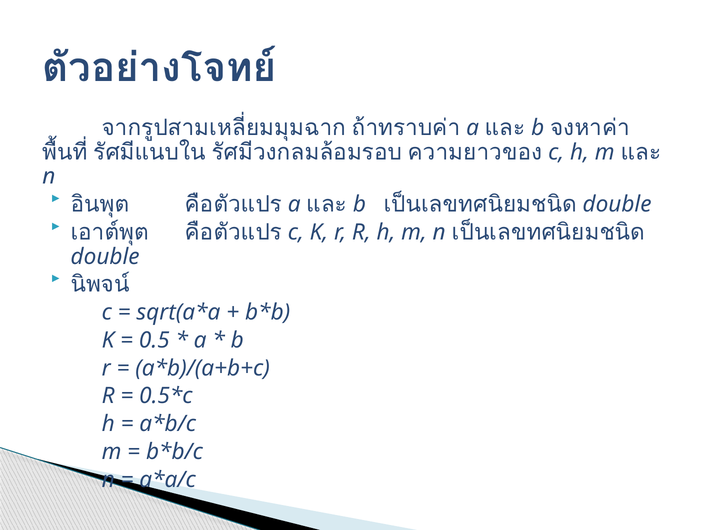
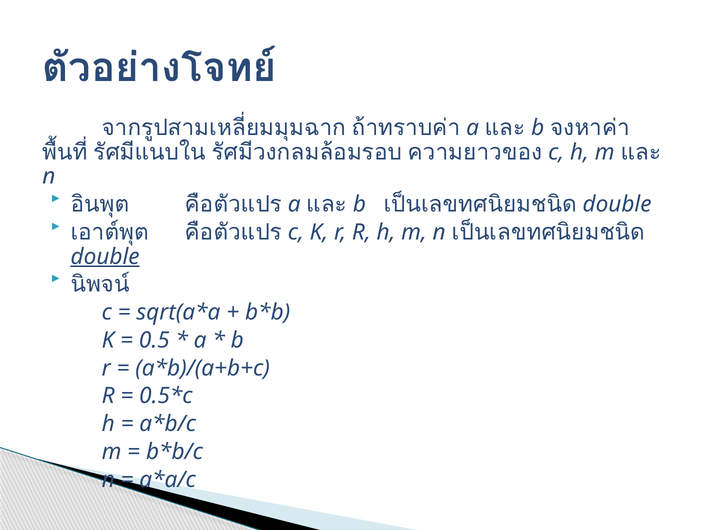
double at (105, 257) underline: none -> present
